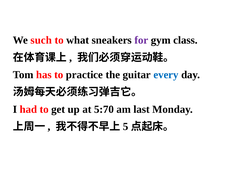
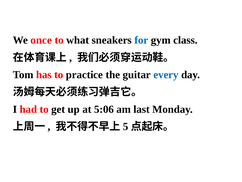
such: such -> once
for colour: purple -> blue
5:70: 5:70 -> 5:06
